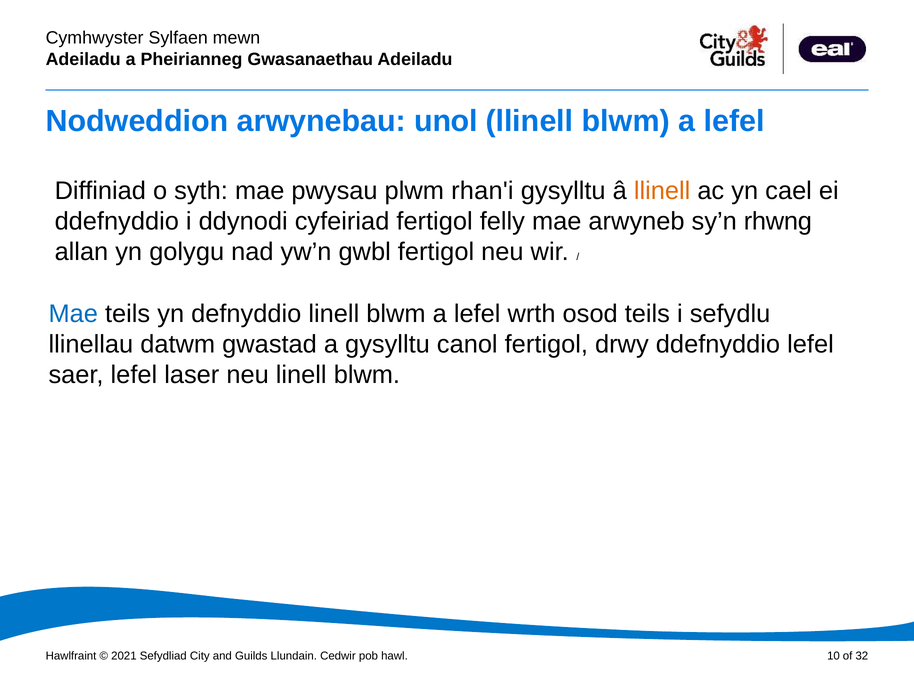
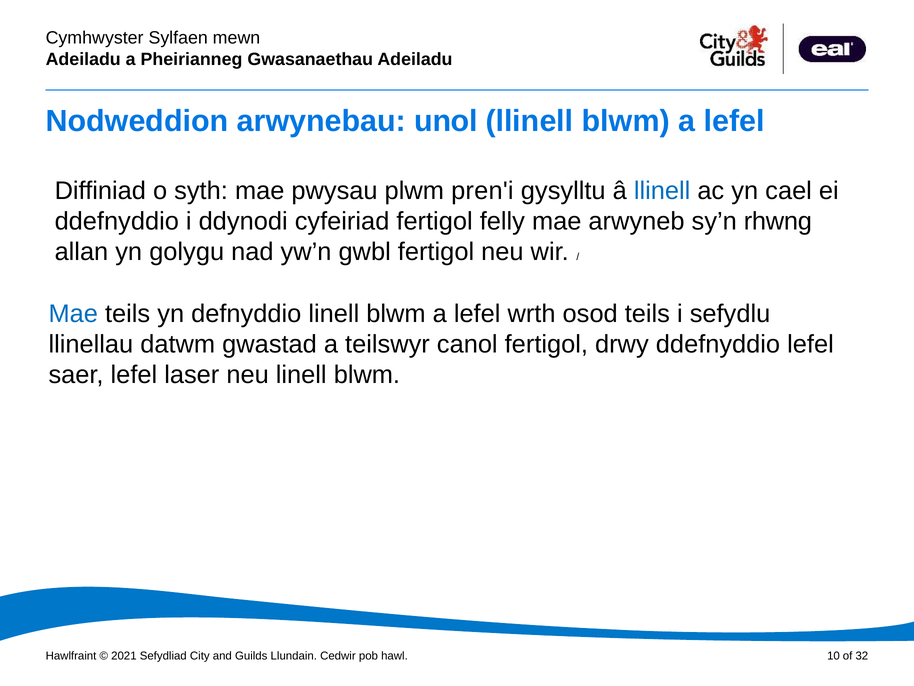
rhan'i: rhan'i -> pren'i
llinell at (662, 191) colour: orange -> blue
a gysylltu: gysylltu -> teilswyr
